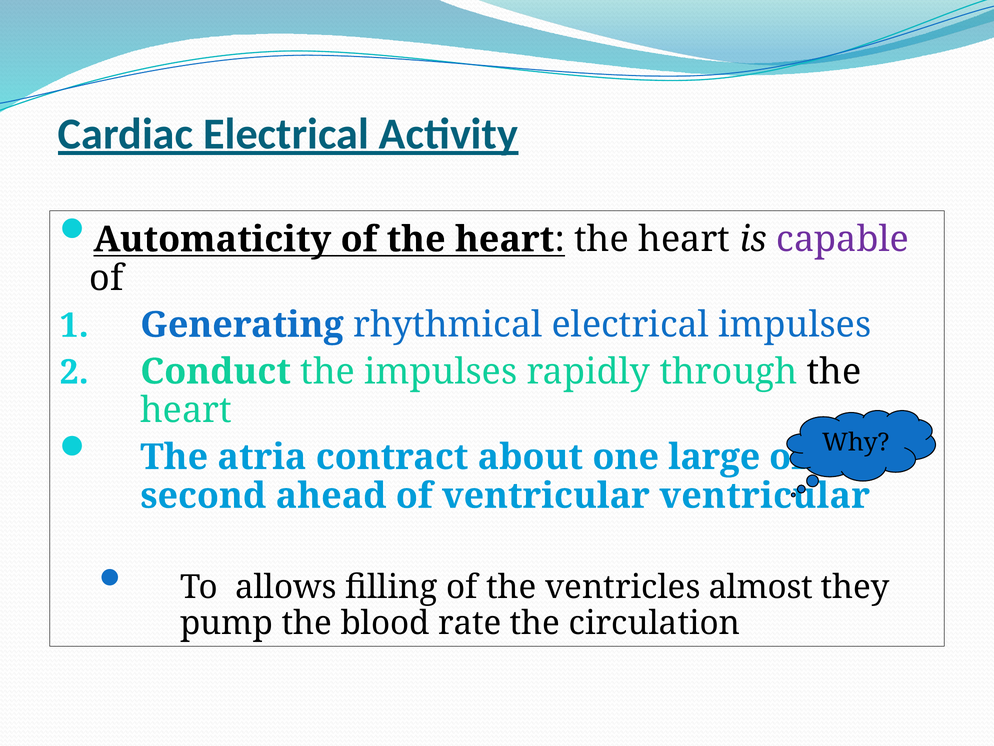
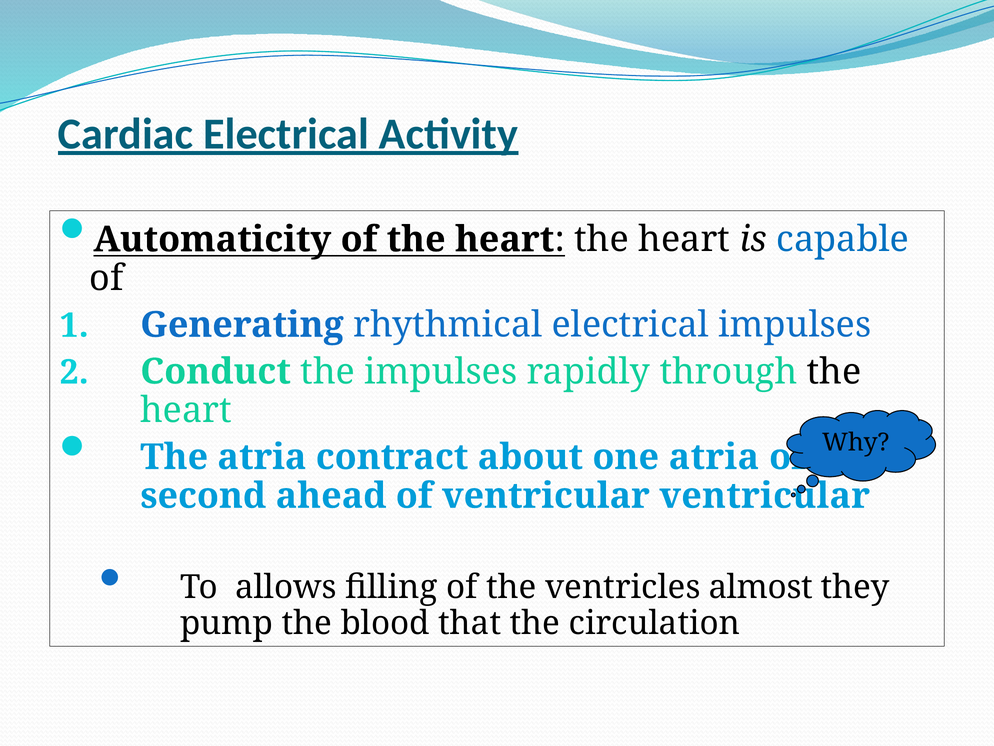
capable colour: purple -> blue
one large: large -> atria
rate: rate -> that
